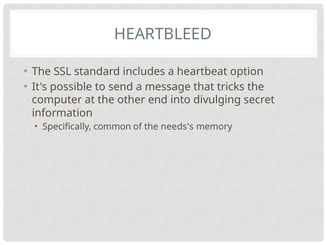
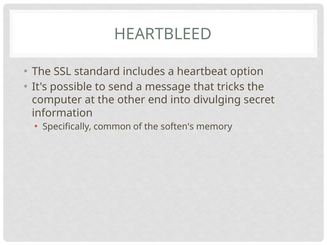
needs's: needs's -> soften's
